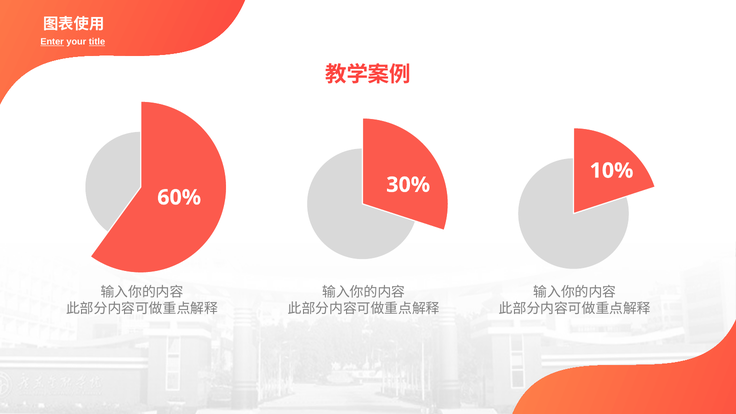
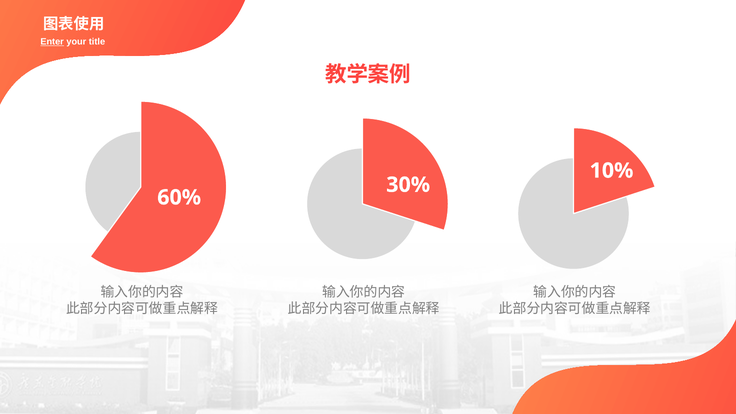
title underline: present -> none
